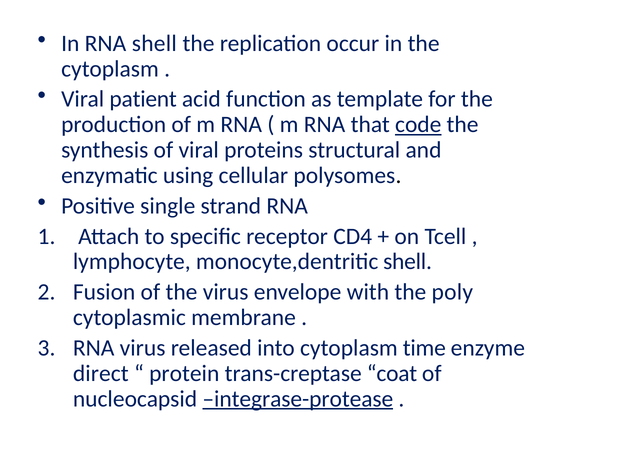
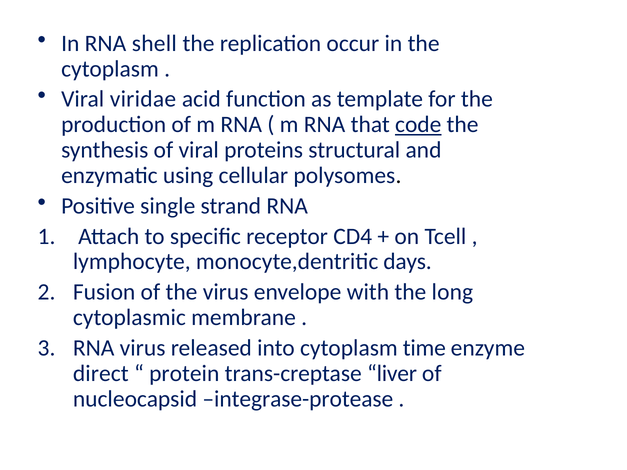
patient: patient -> viridae
monocyte,dentritic shell: shell -> days
poly: poly -> long
coat: coat -> liver
integrase-protease underline: present -> none
